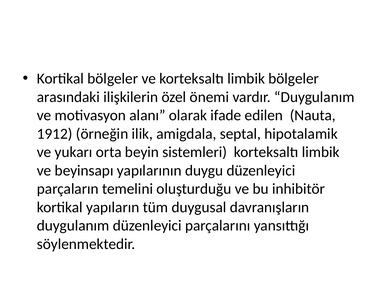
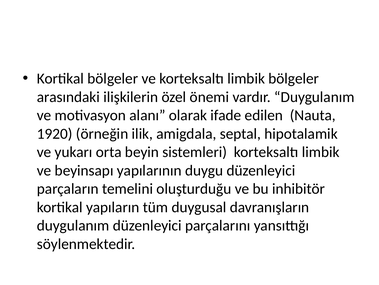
1912: 1912 -> 1920
